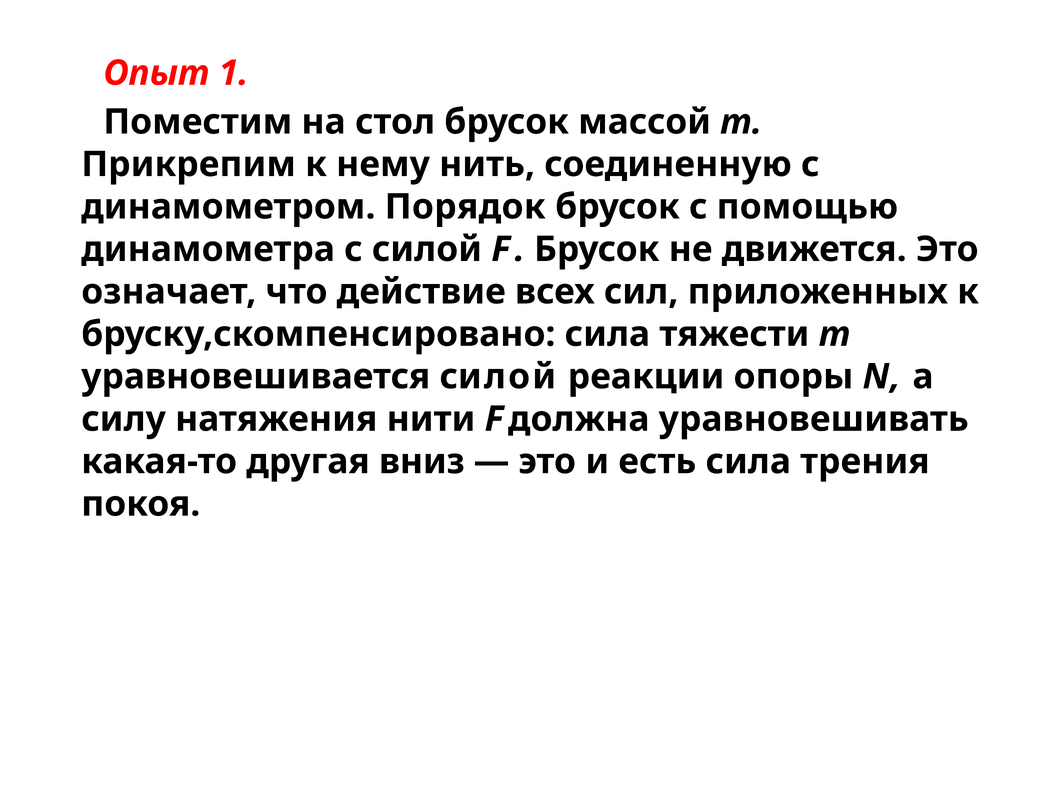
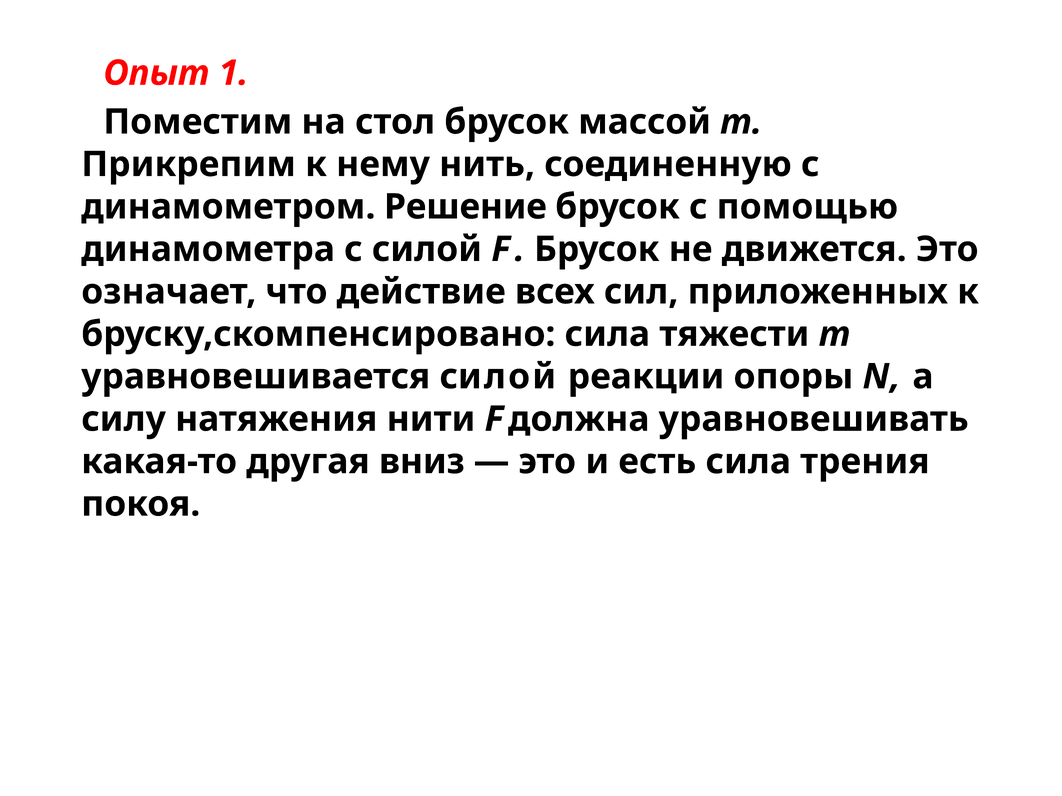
Порядок: Порядок -> Решение
